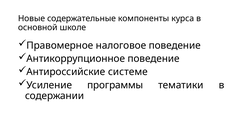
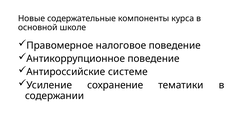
программы: программы -> сохранение
